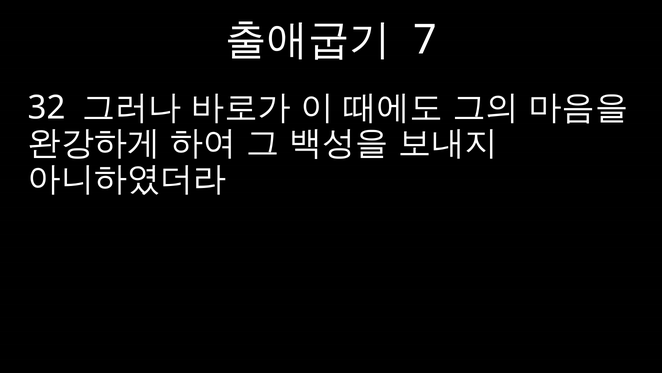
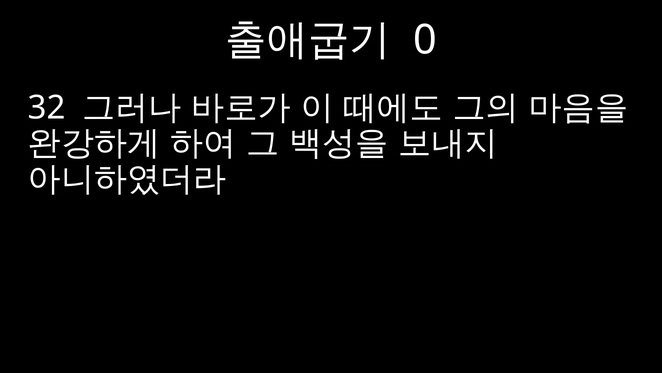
7: 7 -> 0
